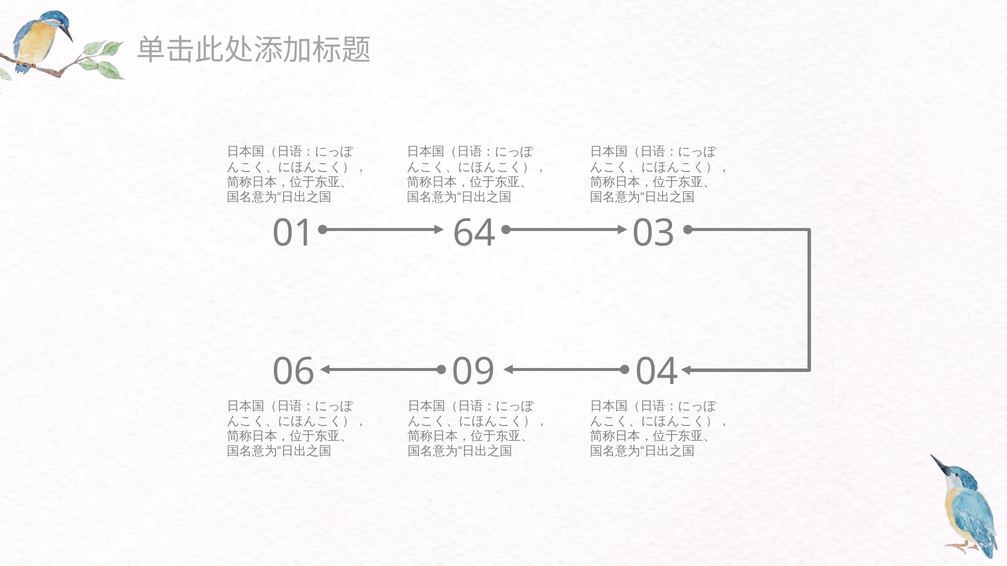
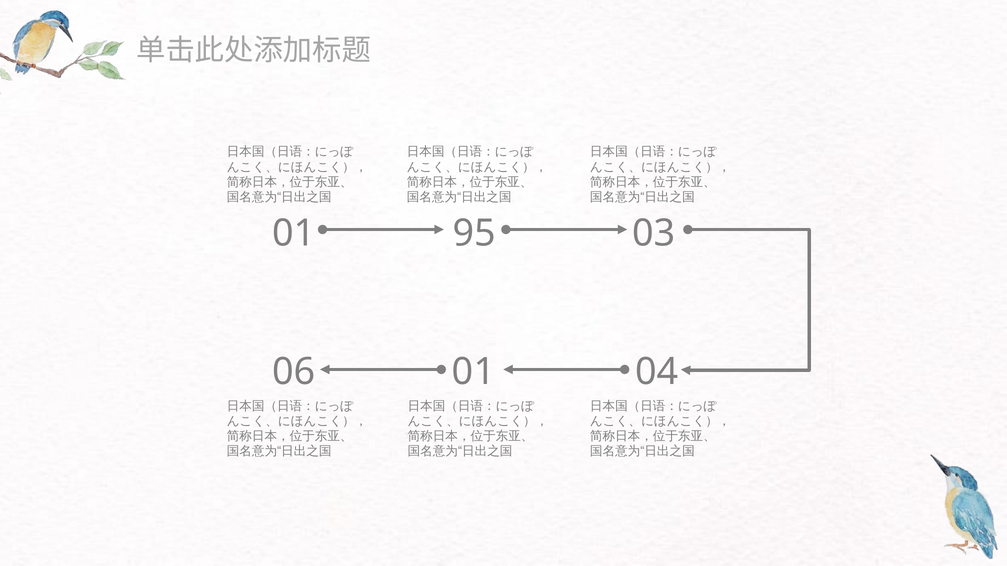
64: 64 -> 95
06 09: 09 -> 01
